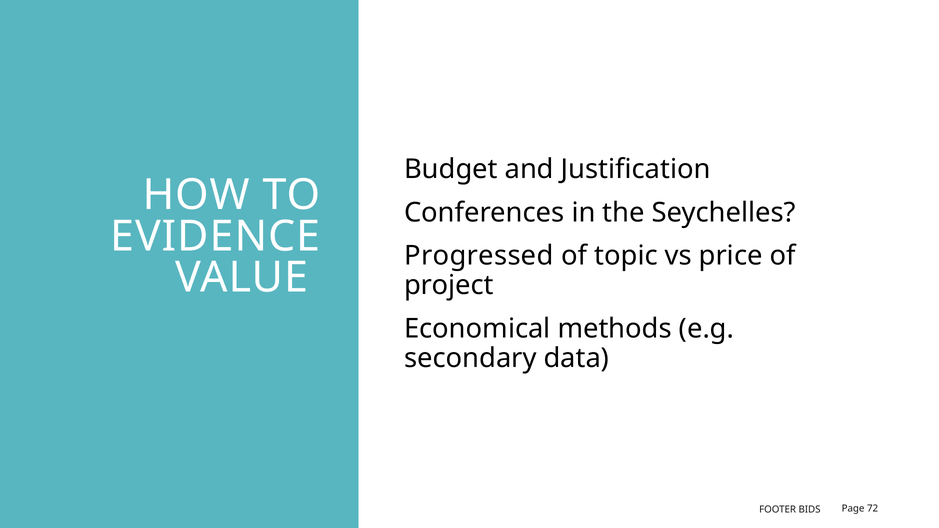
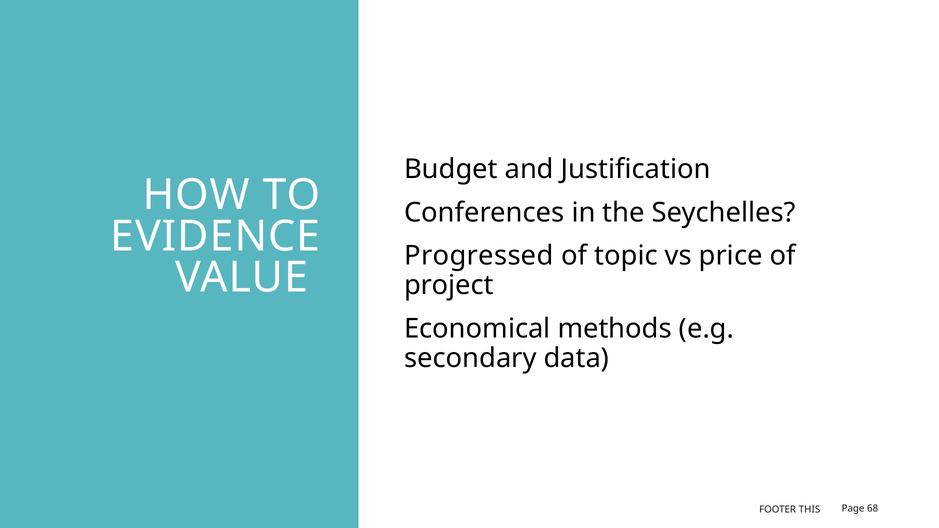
BIDS: BIDS -> THIS
72: 72 -> 68
